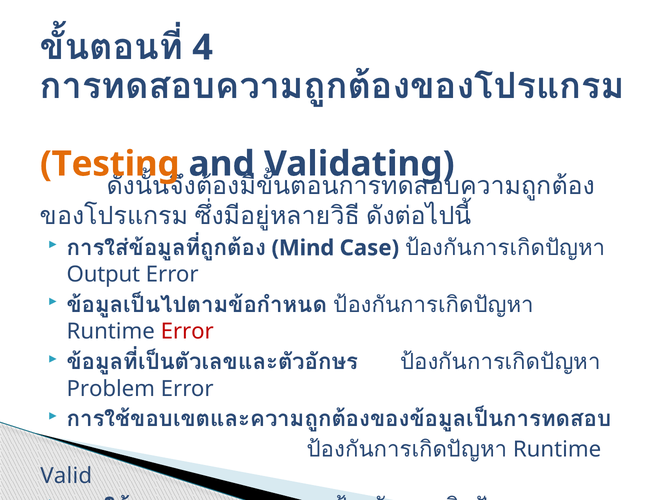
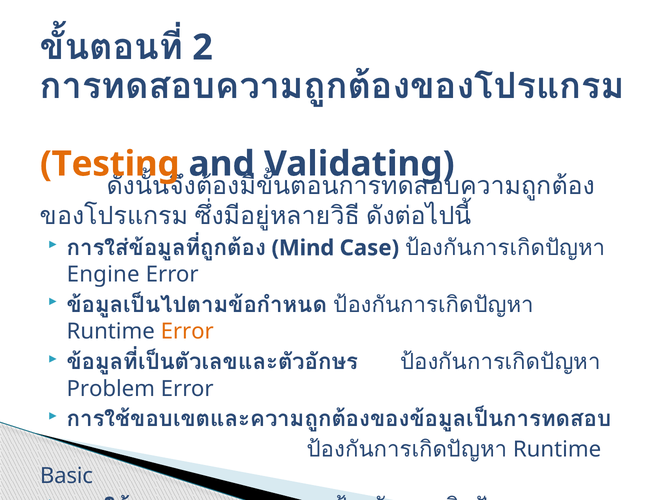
4: 4 -> 2
Output: Output -> Engine
Error at (187, 332) colour: red -> orange
Valid: Valid -> Basic
